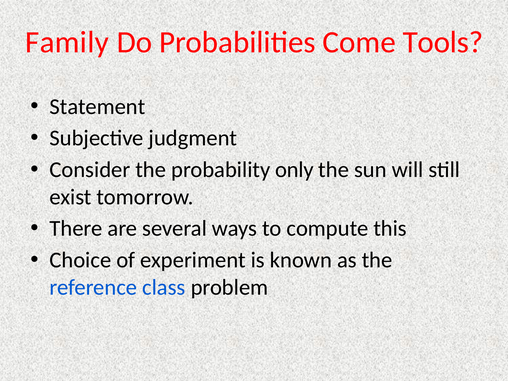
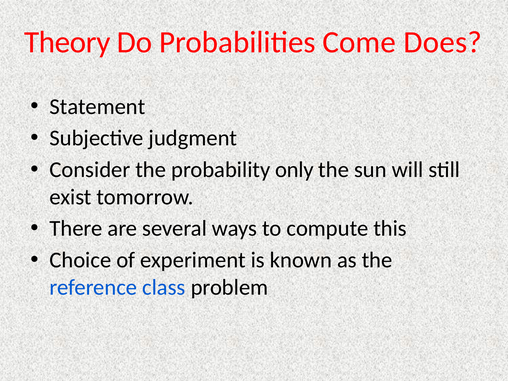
Family: Family -> Theory
Tools: Tools -> Does
